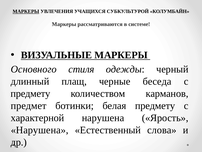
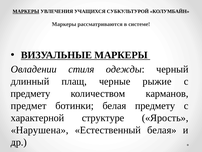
Основного: Основного -> Овладении
беседа: беседа -> рыжие
характерной нарушена: нарушена -> структуре
Естественный слова: слова -> белая
